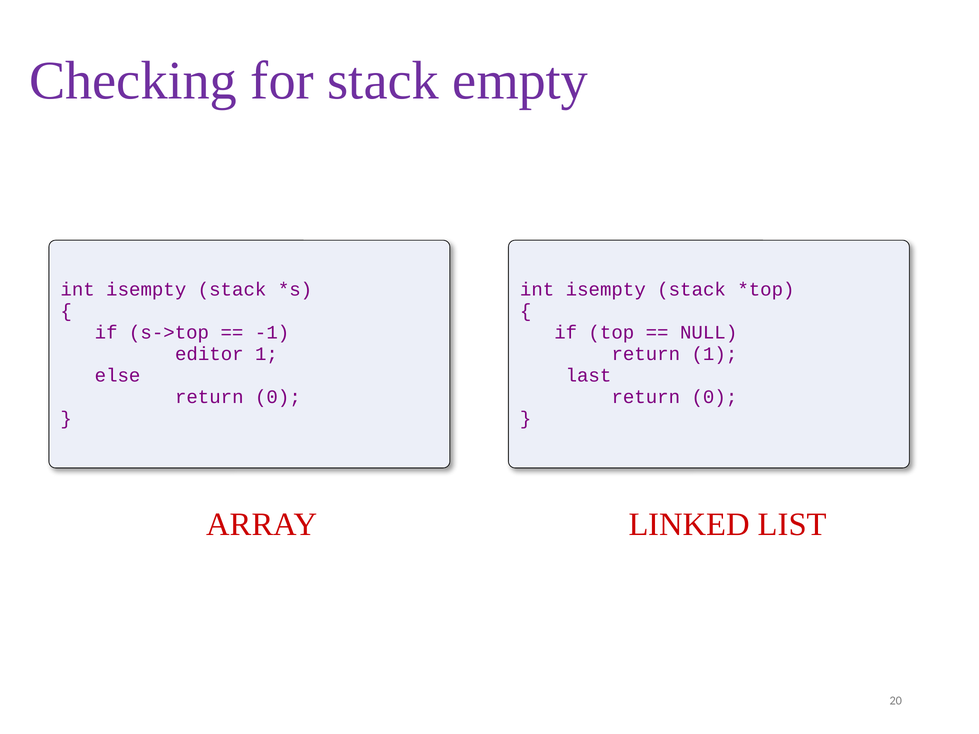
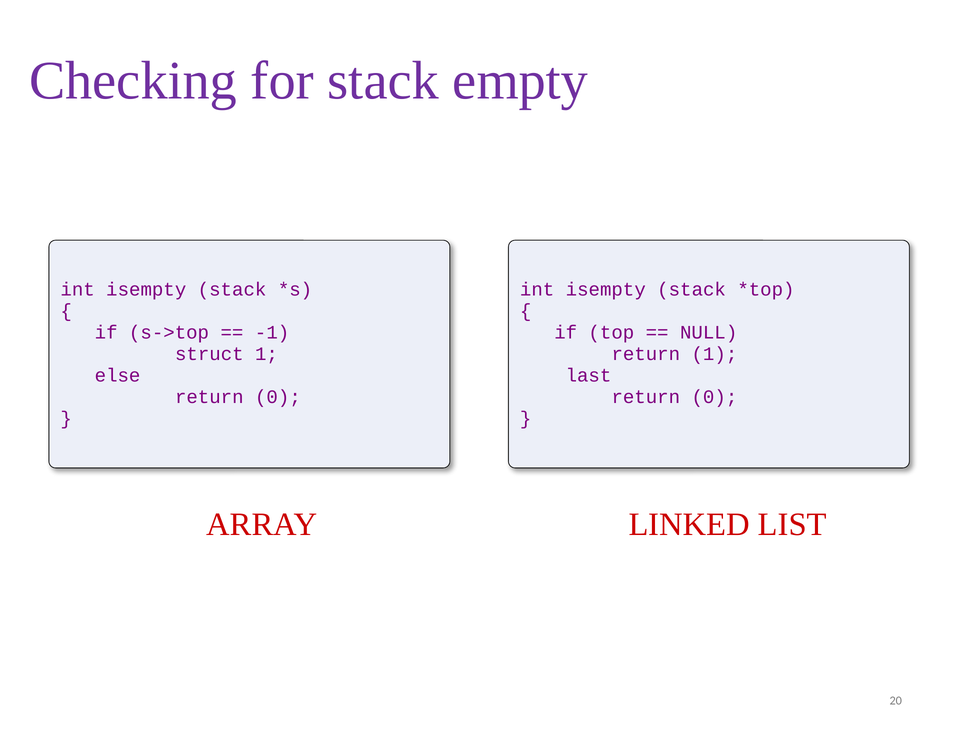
editor: editor -> struct
